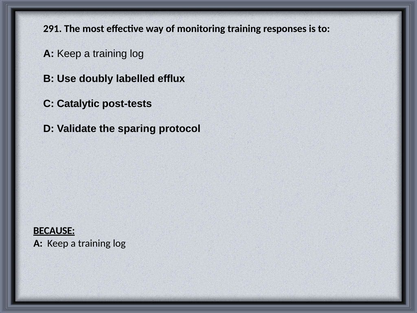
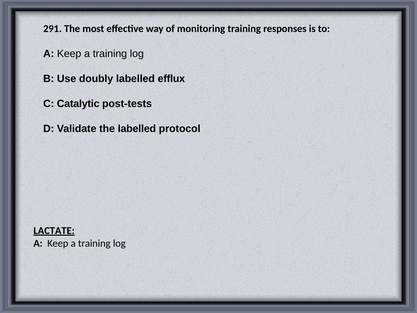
the sparing: sparing -> labelled
BECAUSE: BECAUSE -> LACTATE
